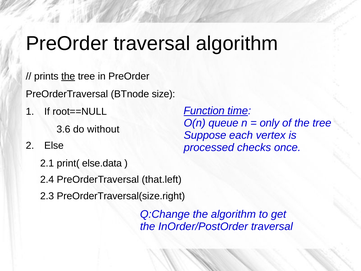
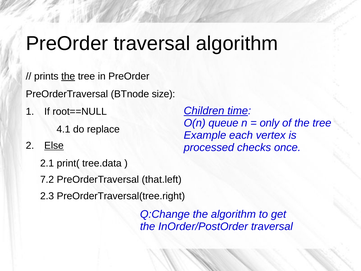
Function: Function -> Children
3.6: 3.6 -> 4.1
without: without -> replace
Suppose: Suppose -> Example
Else underline: none -> present
else.data: else.data -> tree.data
2.4: 2.4 -> 7.2
PreOrderTraversal(size.right: PreOrderTraversal(size.right -> PreOrderTraversal(tree.right
